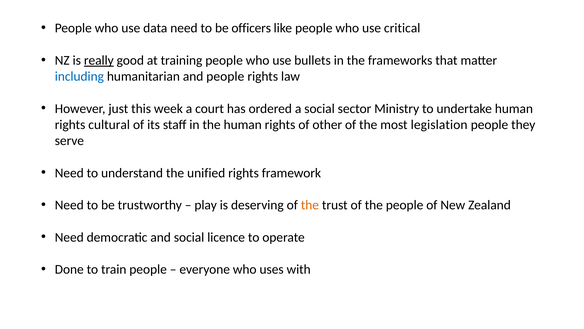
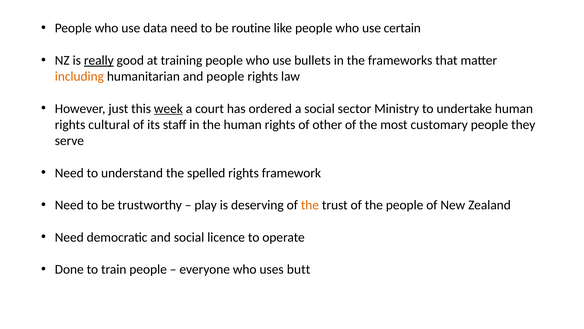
officers: officers -> routine
critical: critical -> certain
including colour: blue -> orange
week underline: none -> present
legislation: legislation -> customary
unified: unified -> spelled
with: with -> butt
